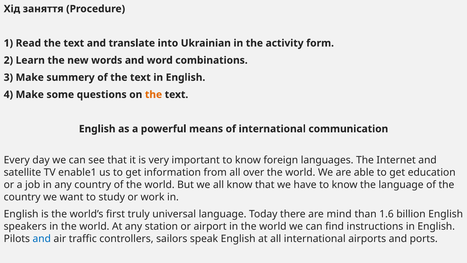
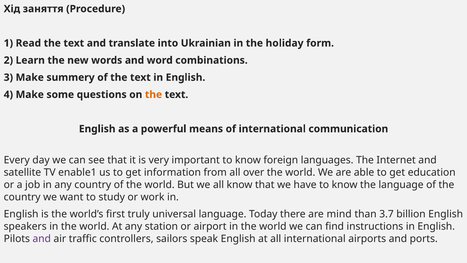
activity: activity -> holiday
1.6: 1.6 -> 3.7
and at (42, 238) colour: blue -> purple
